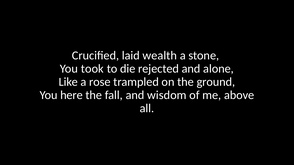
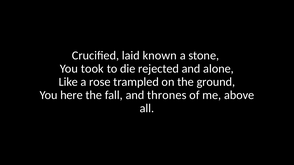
wealth: wealth -> known
wisdom: wisdom -> thrones
